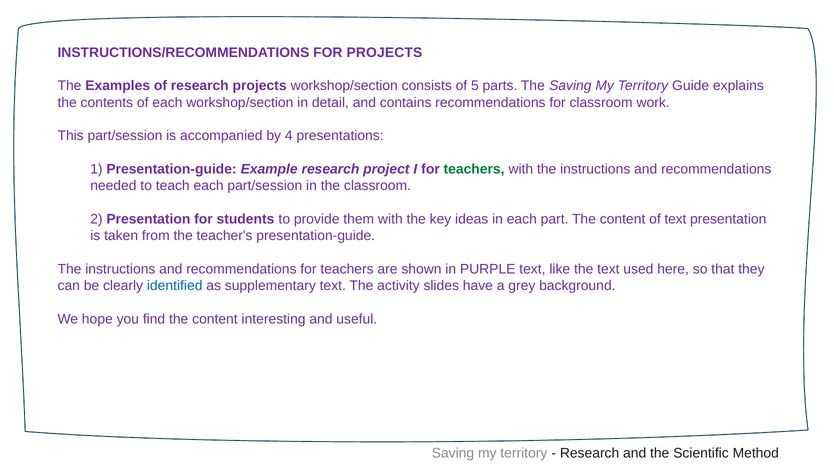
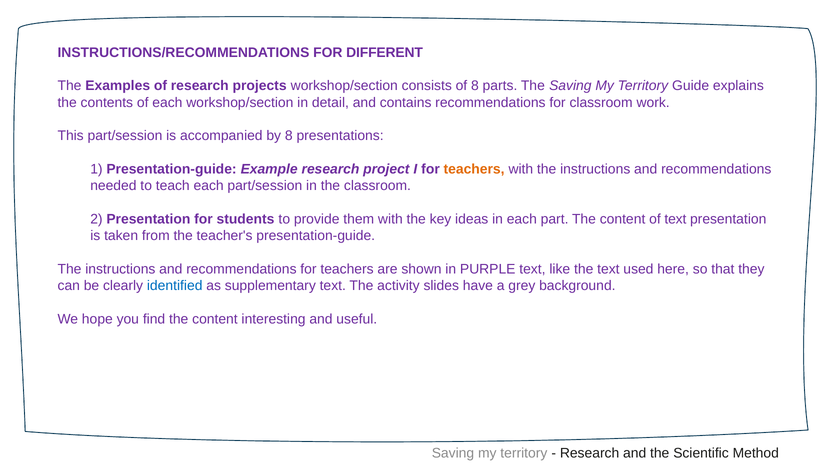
FOR PROJECTS: PROJECTS -> DIFFERENT
of 5: 5 -> 8
by 4: 4 -> 8
teachers at (474, 169) colour: green -> orange
